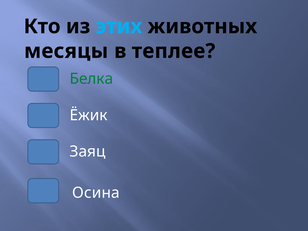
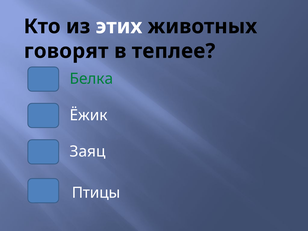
этих colour: light blue -> white
месяцы: месяцы -> говорят
Осина: Осина -> Птицы
